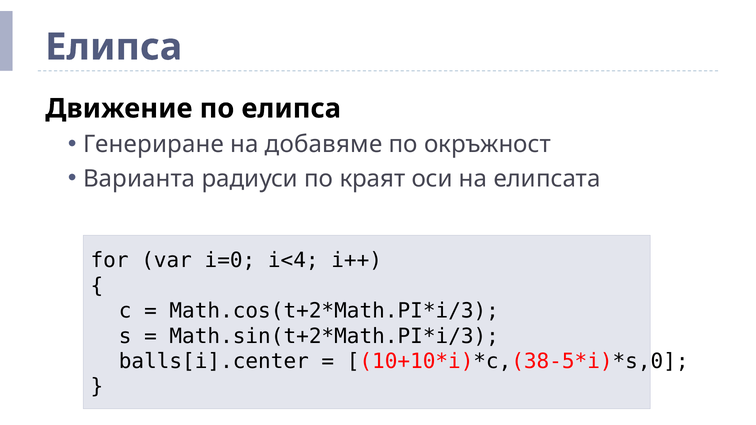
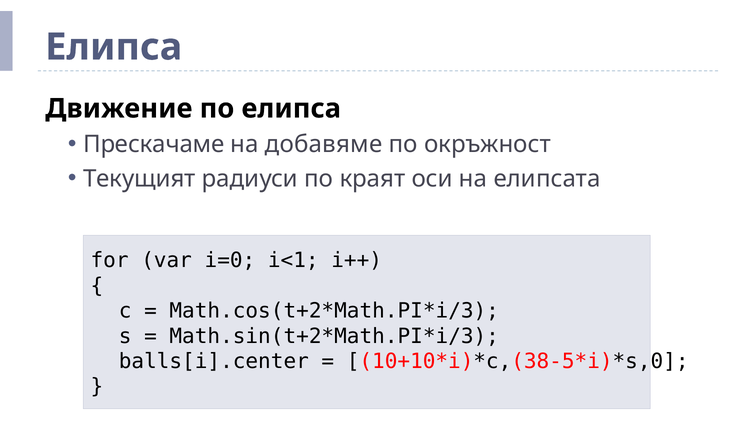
Генериране: Генериране -> Прескачаме
Варианта: Варианта -> Текущият
i<4: i<4 -> i<1
